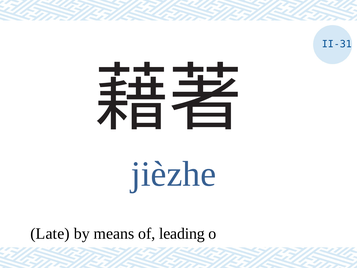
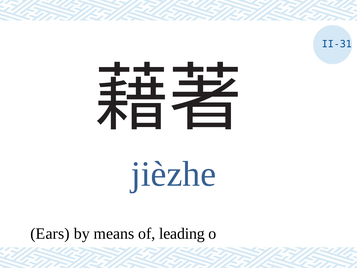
Late: Late -> Ears
